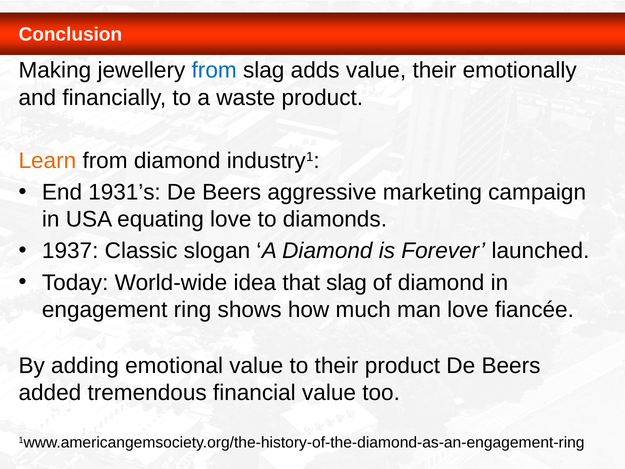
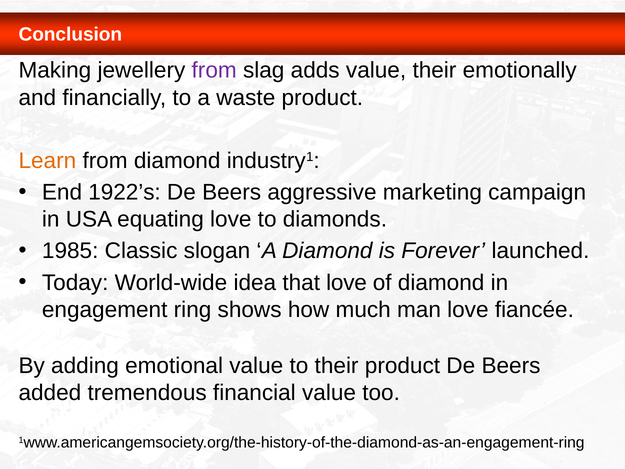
from at (214, 70) colour: blue -> purple
1931’s: 1931’s -> 1922’s
1937: 1937 -> 1985
that slag: slag -> love
